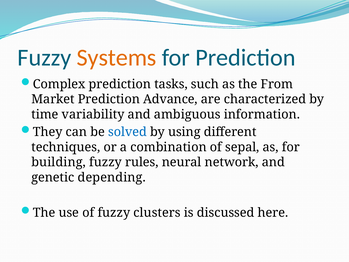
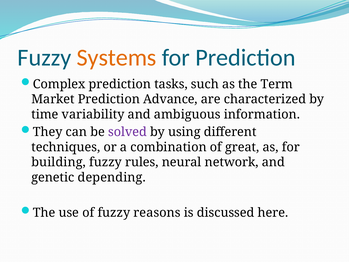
From: From -> Term
solved colour: blue -> purple
sepal: sepal -> great
clusters: clusters -> reasons
